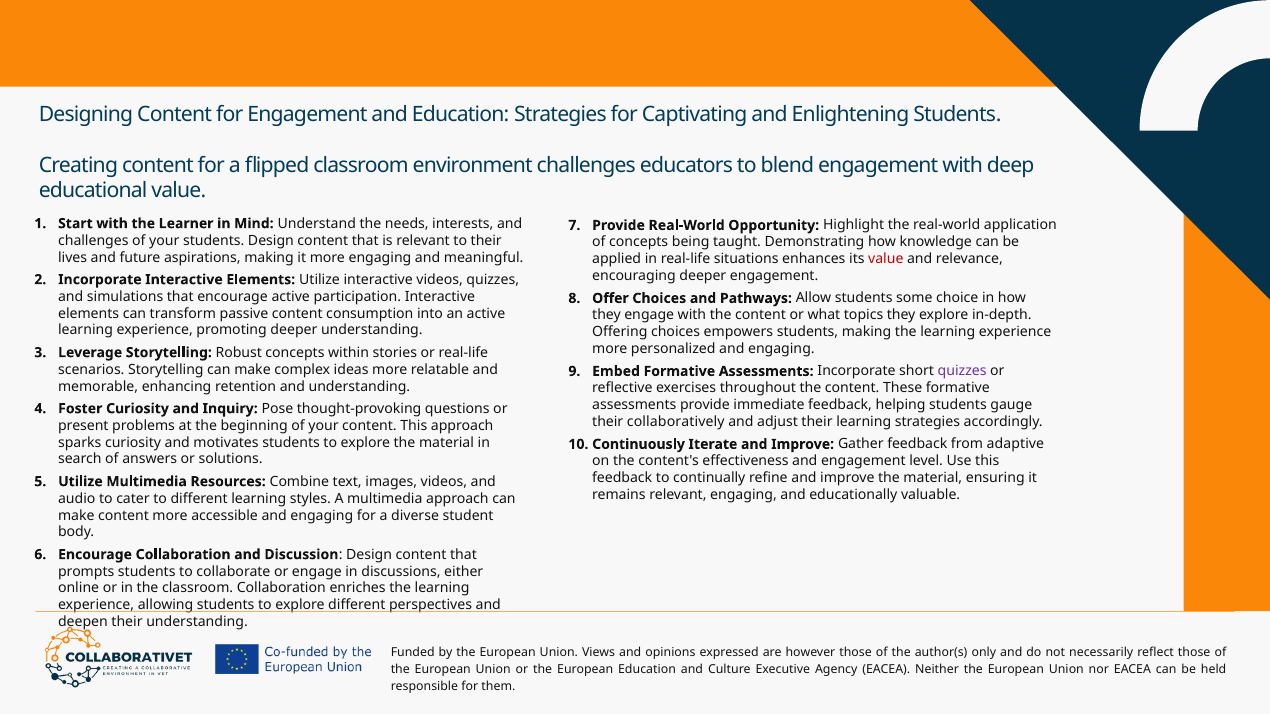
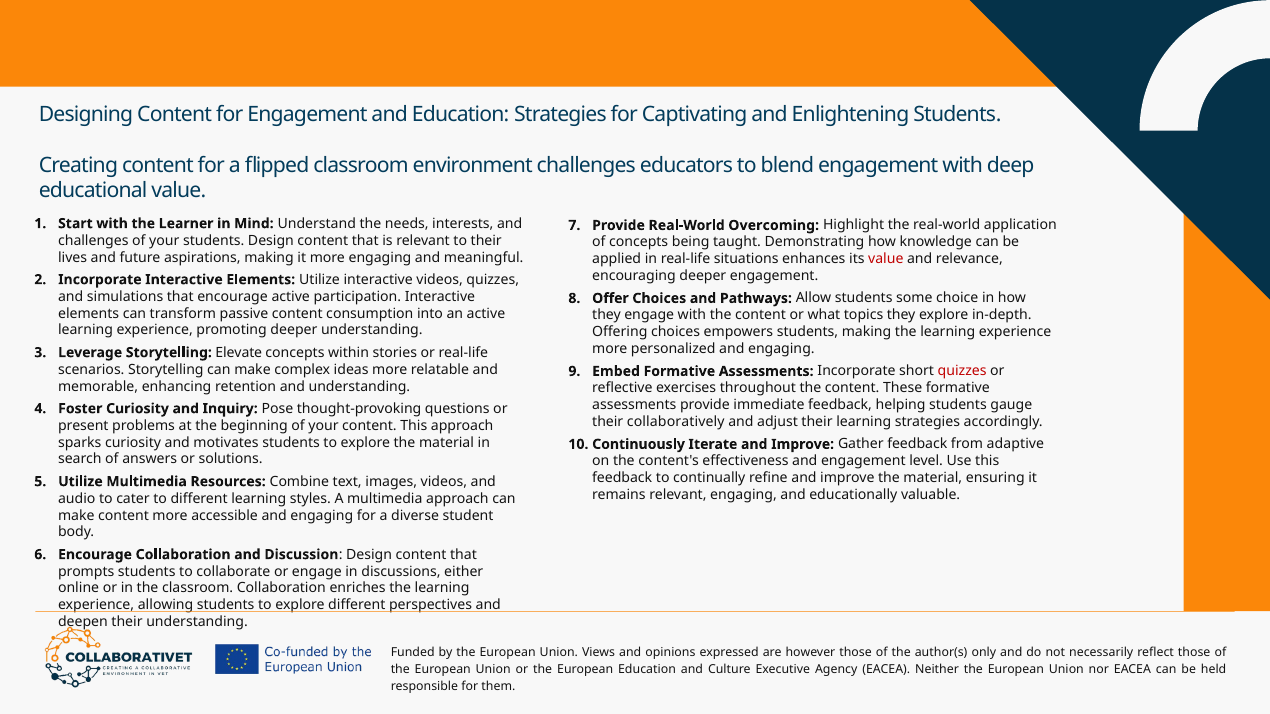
Opportunity: Opportunity -> Overcoming
Robust: Robust -> Elevate
quizzes at (962, 371) colour: purple -> red
